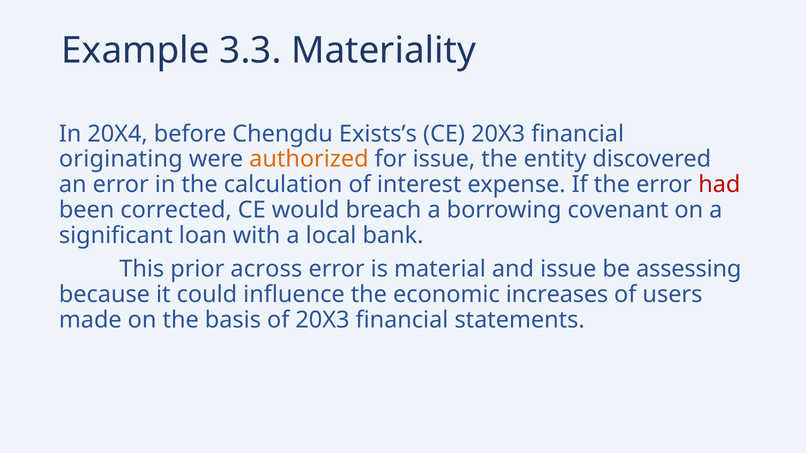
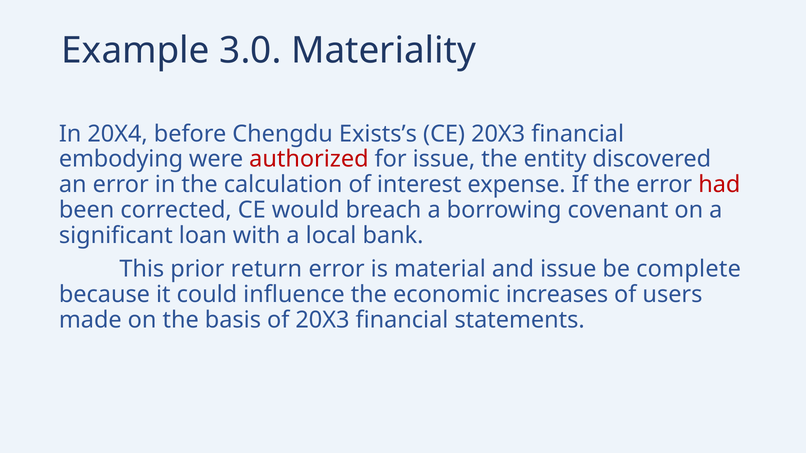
3.3: 3.3 -> 3.0
originating: originating -> embodying
authorized colour: orange -> red
across: across -> return
assessing: assessing -> complete
